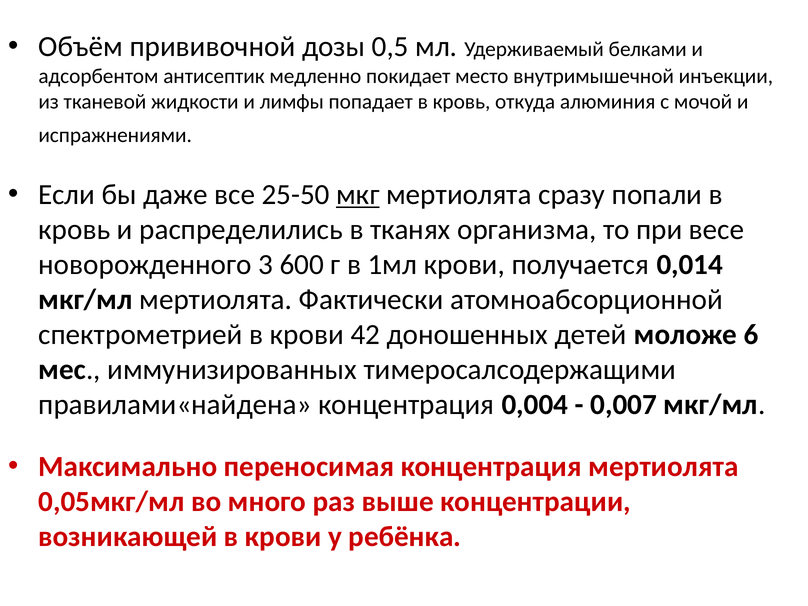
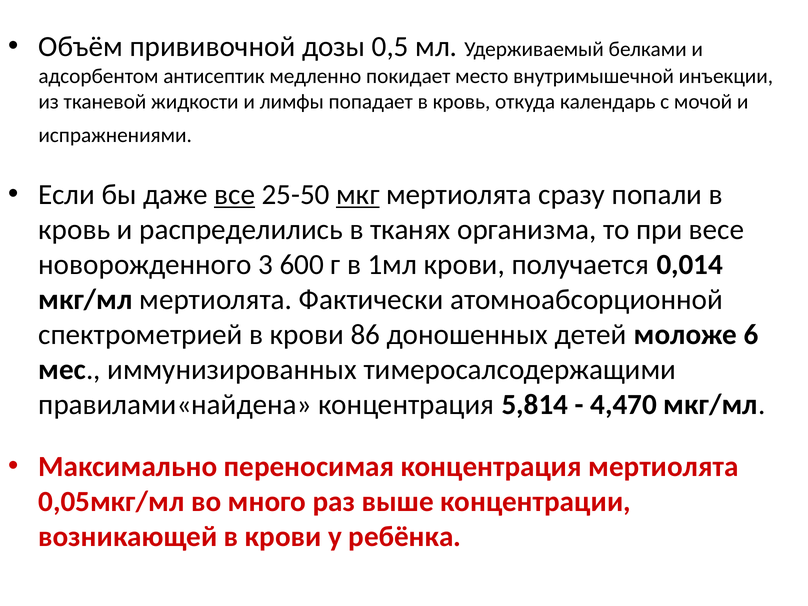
алюминия: алюминия -> календарь
все underline: none -> present
42: 42 -> 86
0,004: 0,004 -> 5,814
0,007: 0,007 -> 4,470
